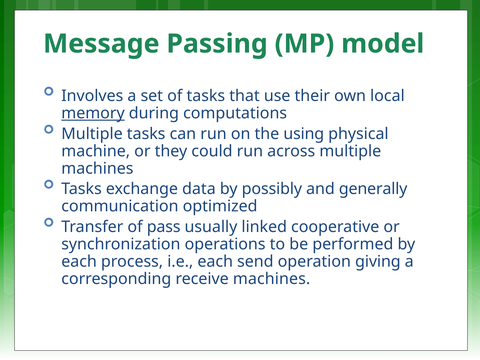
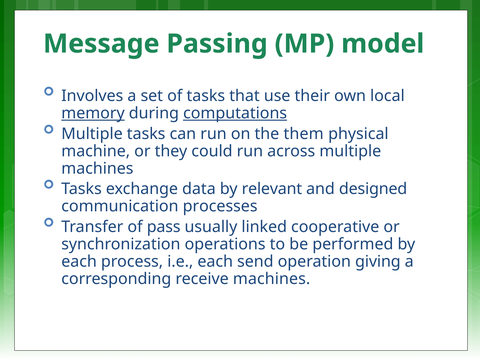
computations underline: none -> present
using: using -> them
possibly: possibly -> relevant
generally: generally -> designed
optimized: optimized -> processes
